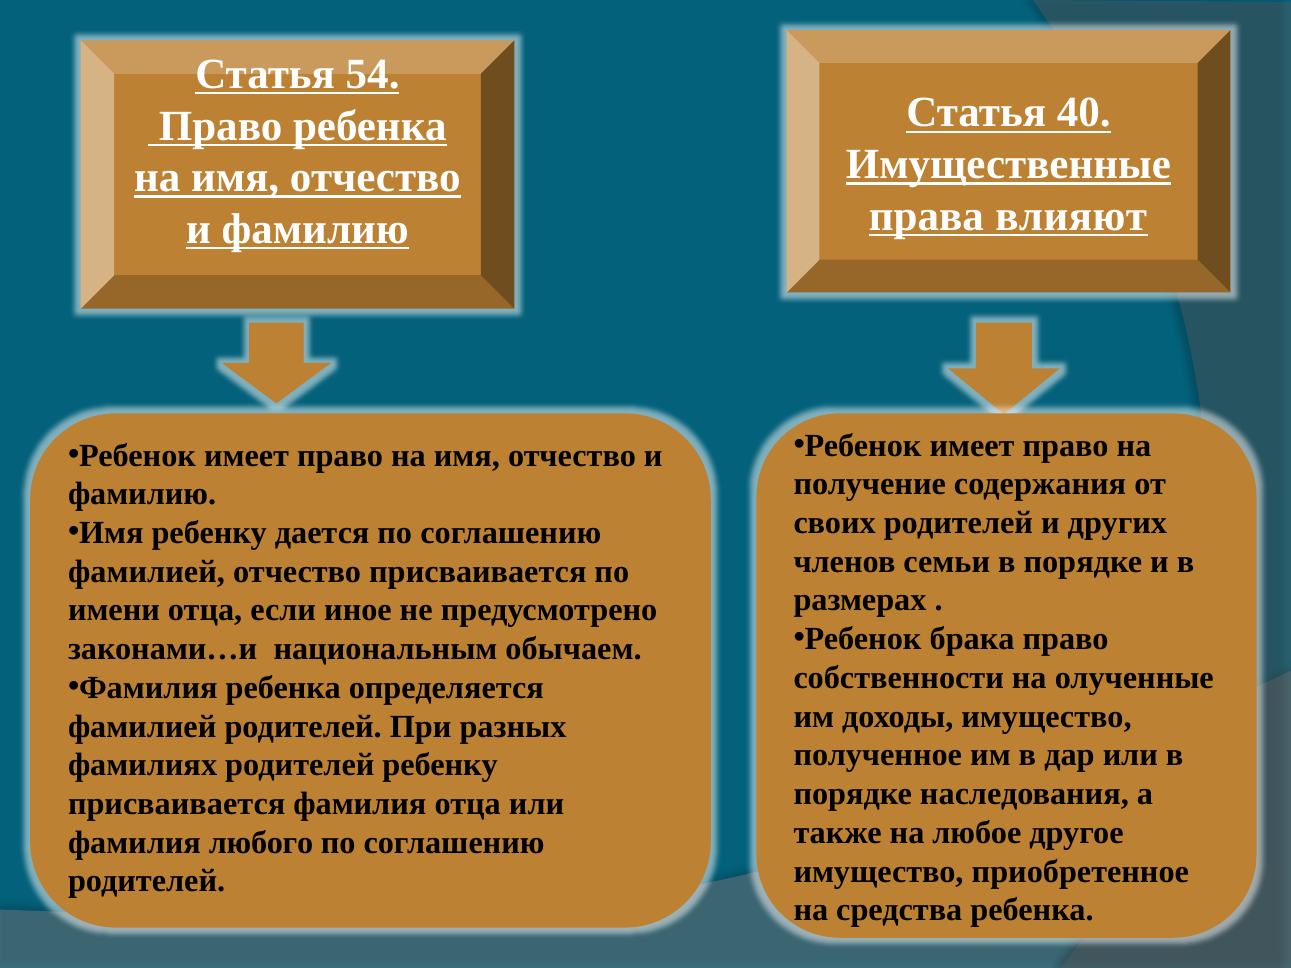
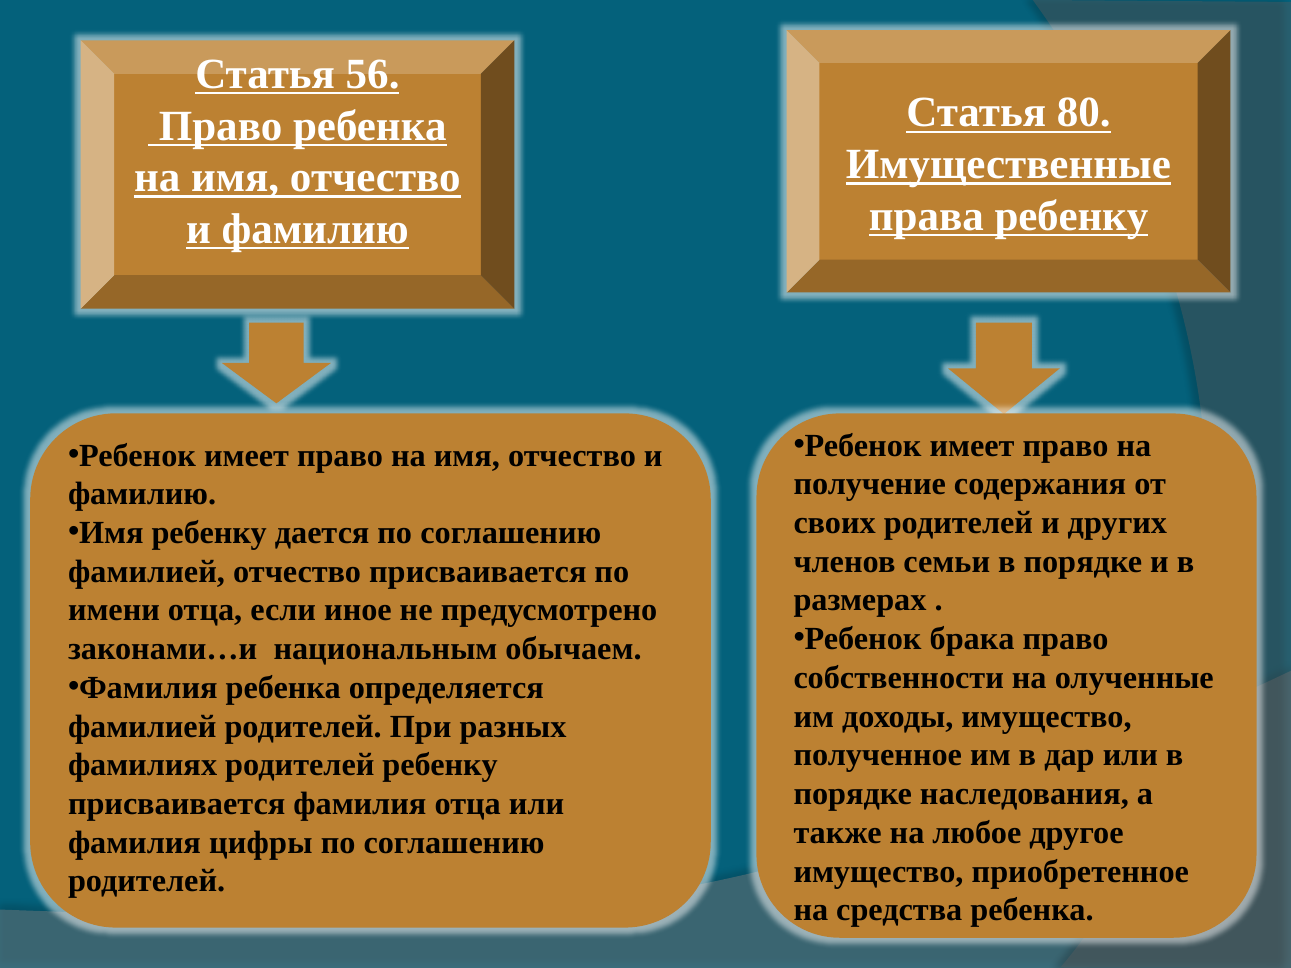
54: 54 -> 56
40: 40 -> 80
права влияют: влияют -> ребенку
любого: любого -> цифры
